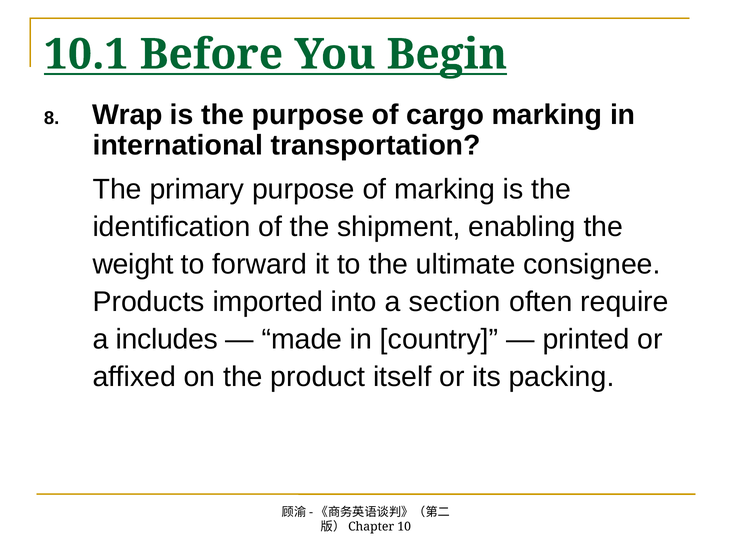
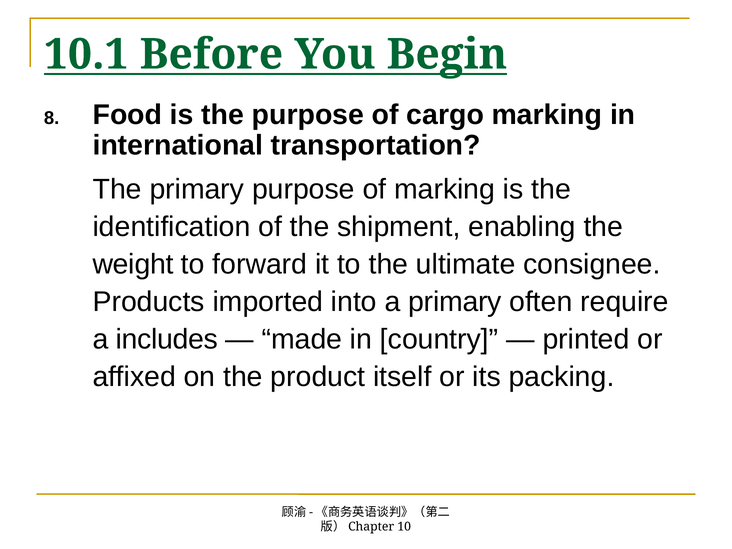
Wrap: Wrap -> Food
a section: section -> primary
